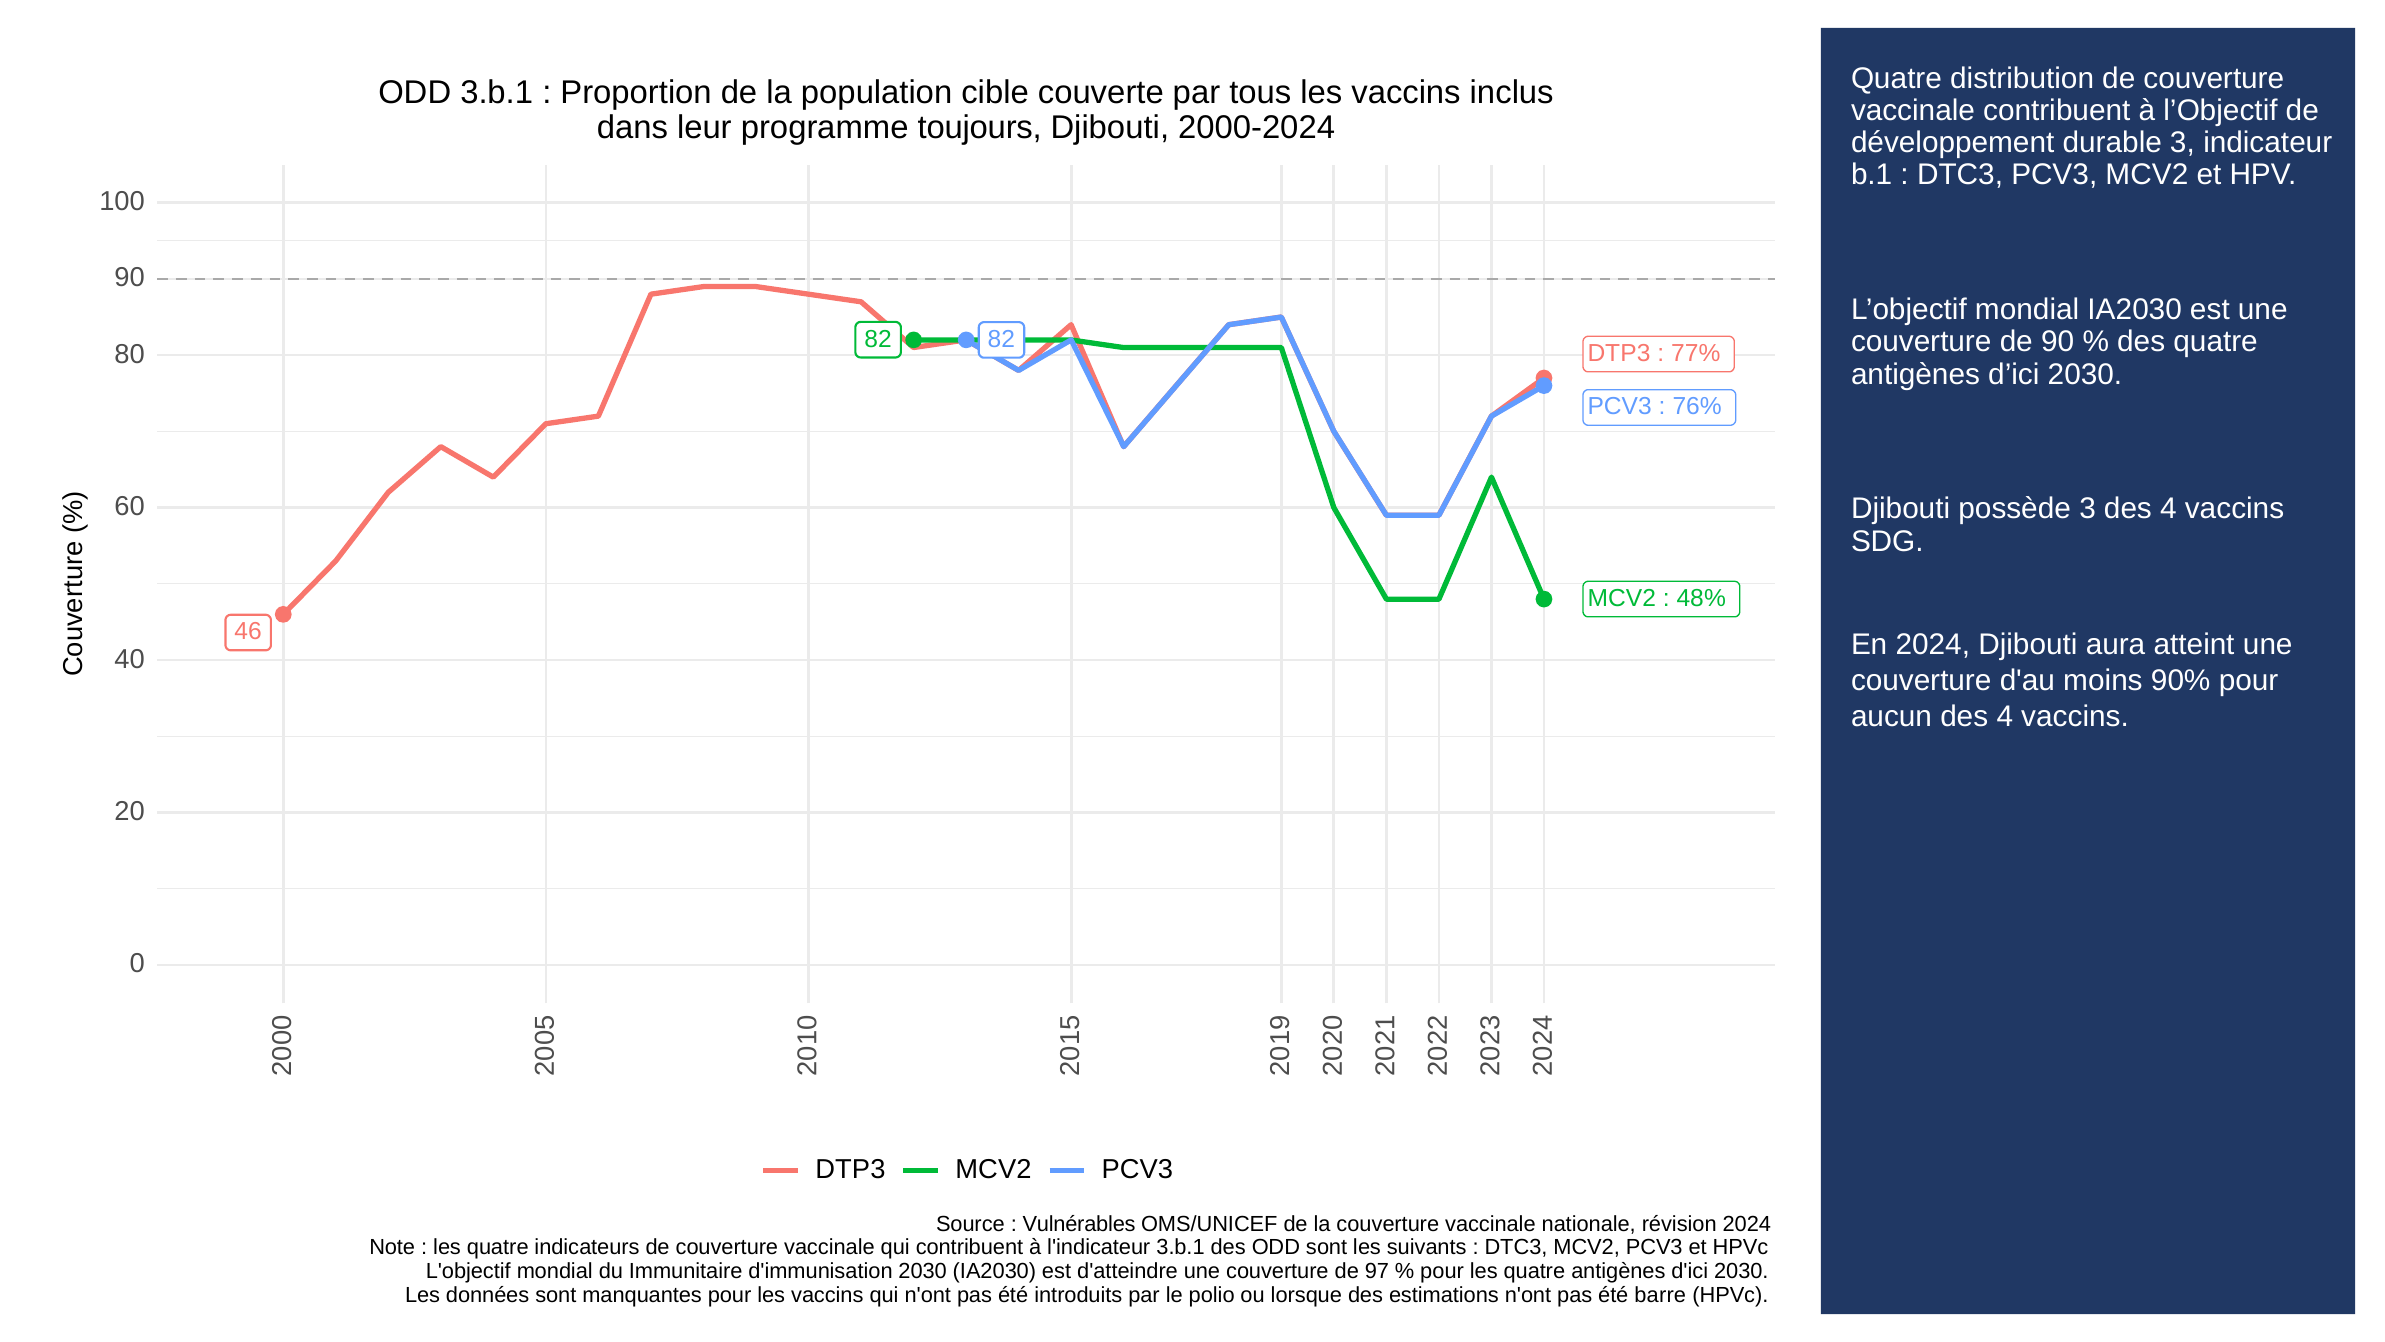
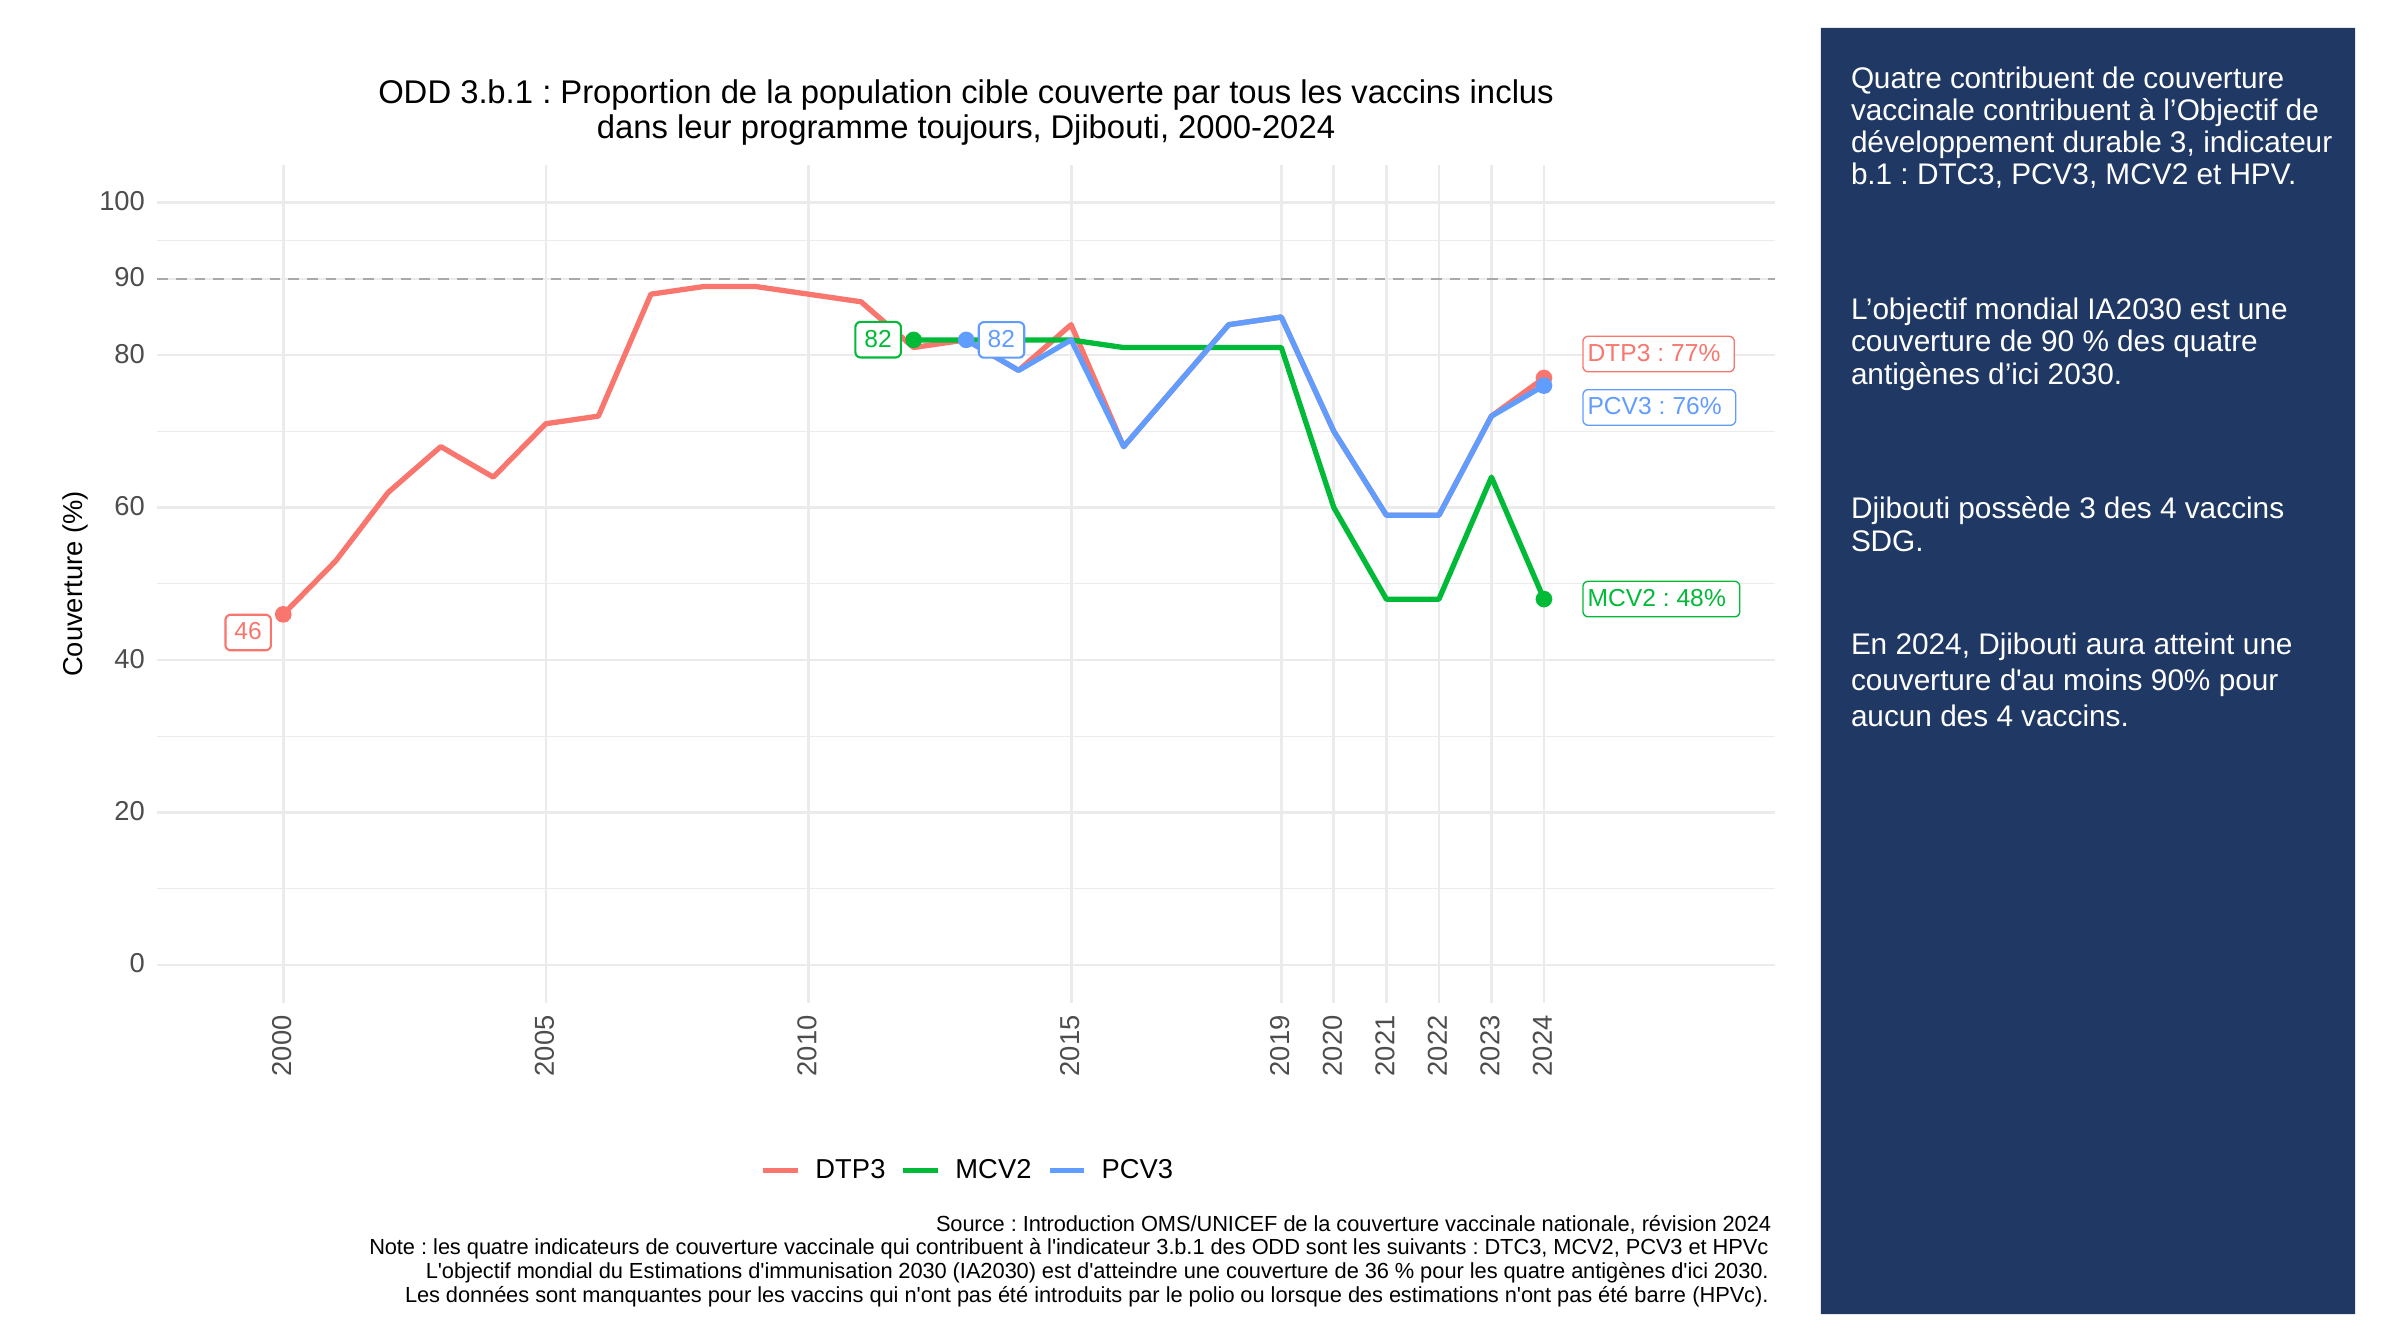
Quatre distribution: distribution -> contribuent
Vulnérables: Vulnérables -> Introduction
du Immunitaire: Immunitaire -> Estimations
97: 97 -> 36
